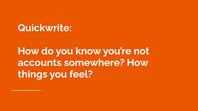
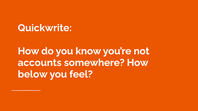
things: things -> below
